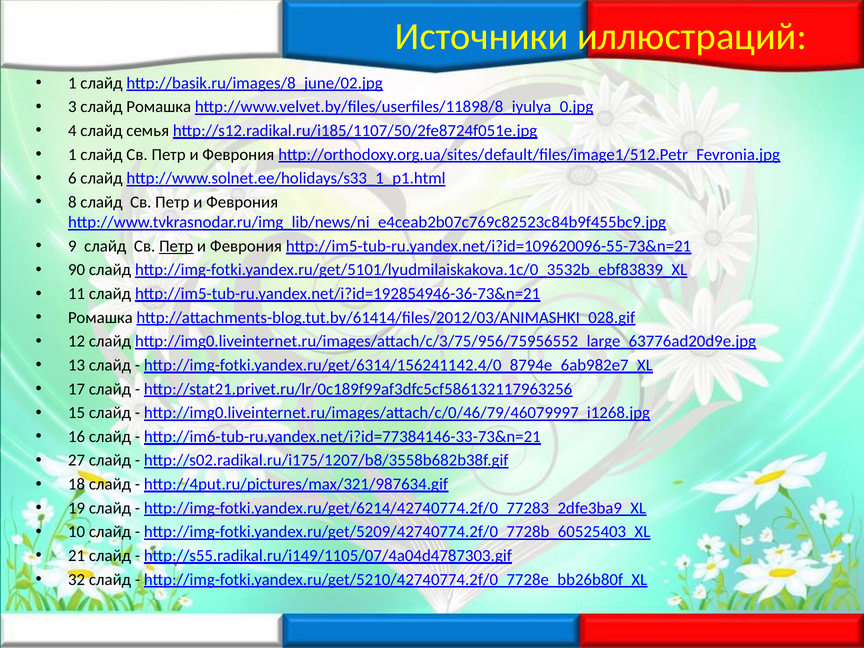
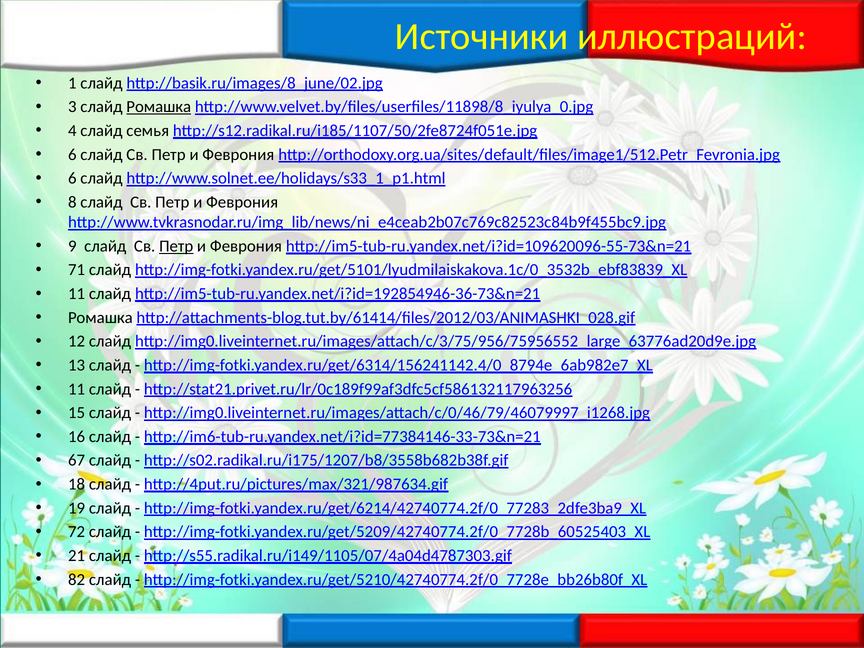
Ромашка at (159, 107) underline: none -> present
1 at (72, 154): 1 -> 6
90: 90 -> 71
17 at (77, 389): 17 -> 11
27: 27 -> 67
10: 10 -> 72
32: 32 -> 82
